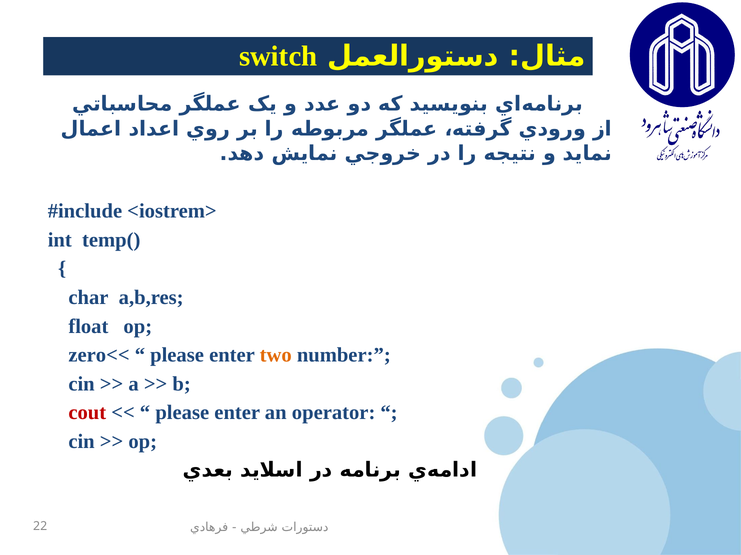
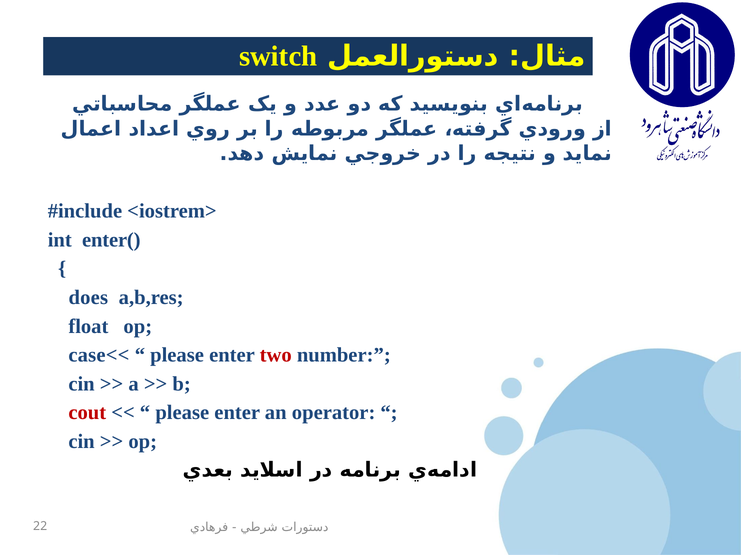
temp(: temp( -> enter(
char: char -> does
zero<<: zero<< -> case<<
two colour: orange -> red
